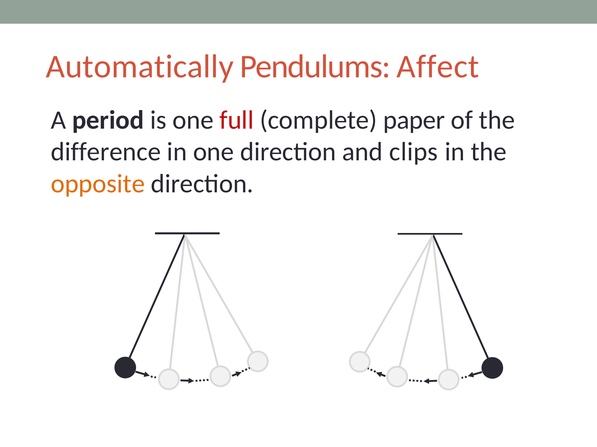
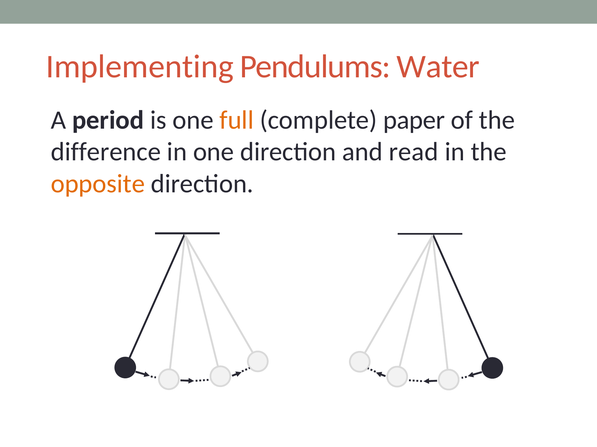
Automatically: Automatically -> Implementing
Affect: Affect -> Water
full colour: red -> orange
clips: clips -> read
